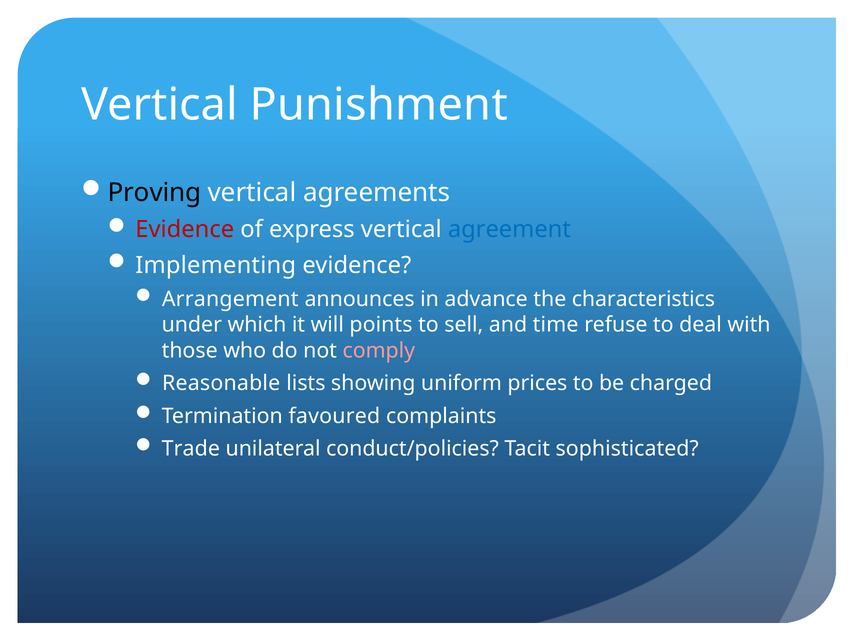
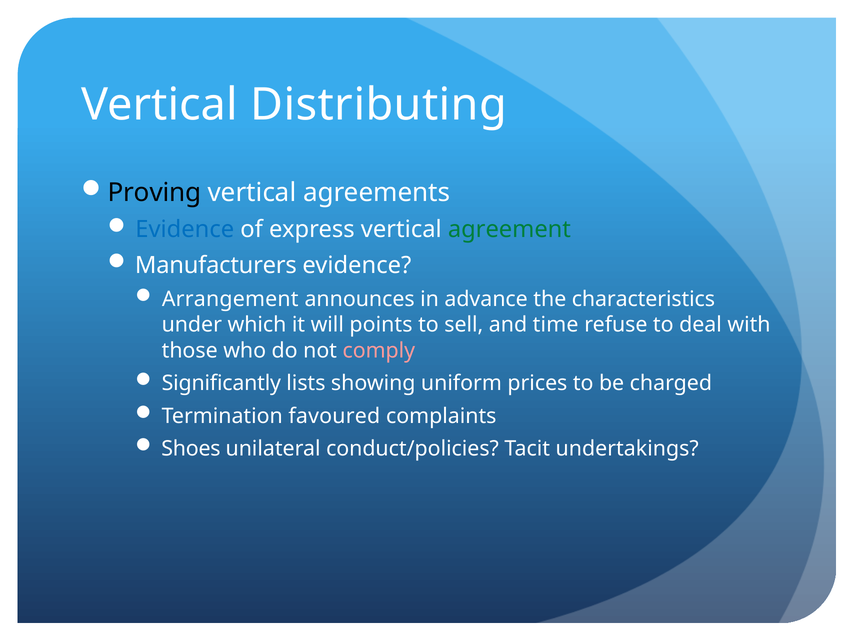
Punishment: Punishment -> Distributing
Evidence at (185, 229) colour: red -> blue
agreement colour: blue -> green
Implementing: Implementing -> Manufacturers
Reasonable: Reasonable -> Significantly
Trade: Trade -> Shoes
sophisticated: sophisticated -> undertakings
